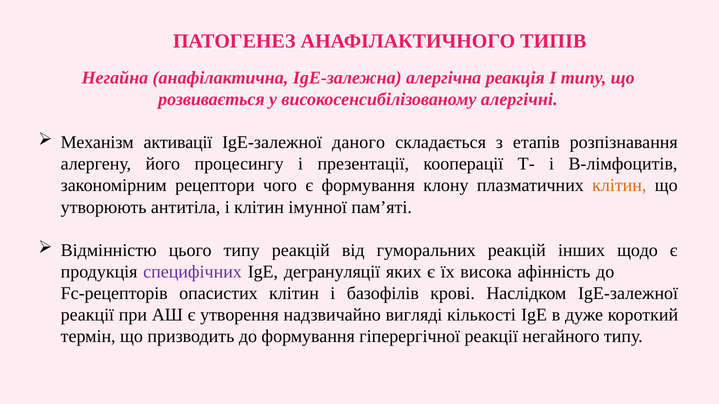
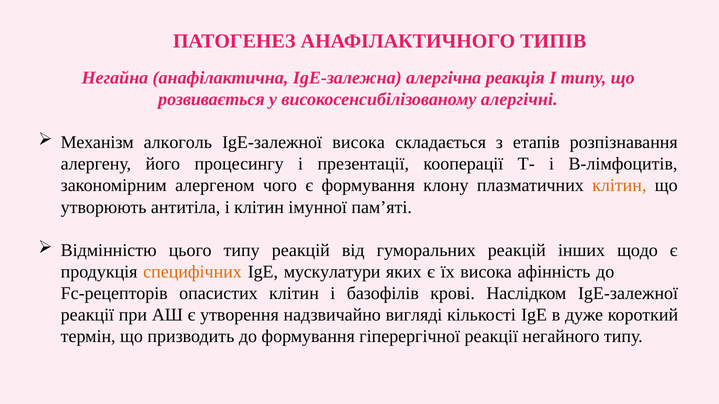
активації: активації -> алкоголь
IgE-залежної даного: даного -> висока
рецептори: рецептори -> алергеном
специфічних colour: purple -> orange
дегрануляції: дегрануляції -> мускулатури
